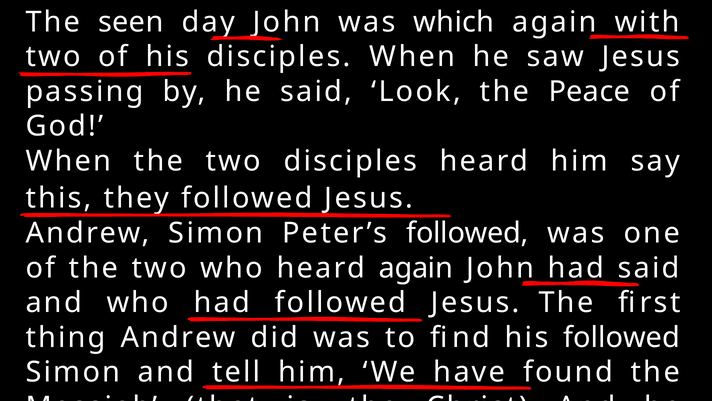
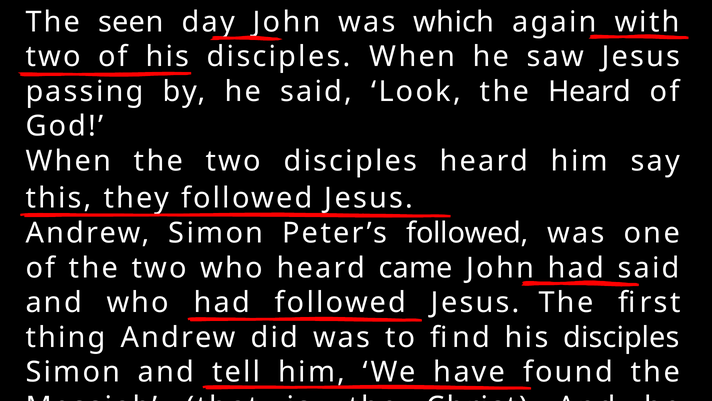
the Peace: Peace -> Heard
heard again: again -> came
find his followed: followed -> disciples
